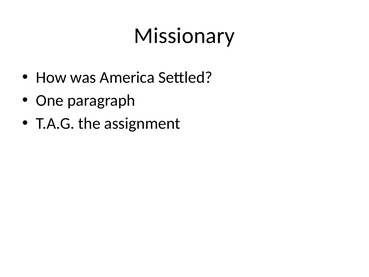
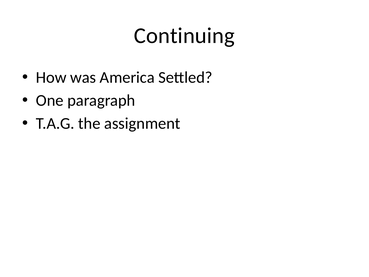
Missionary: Missionary -> Continuing
